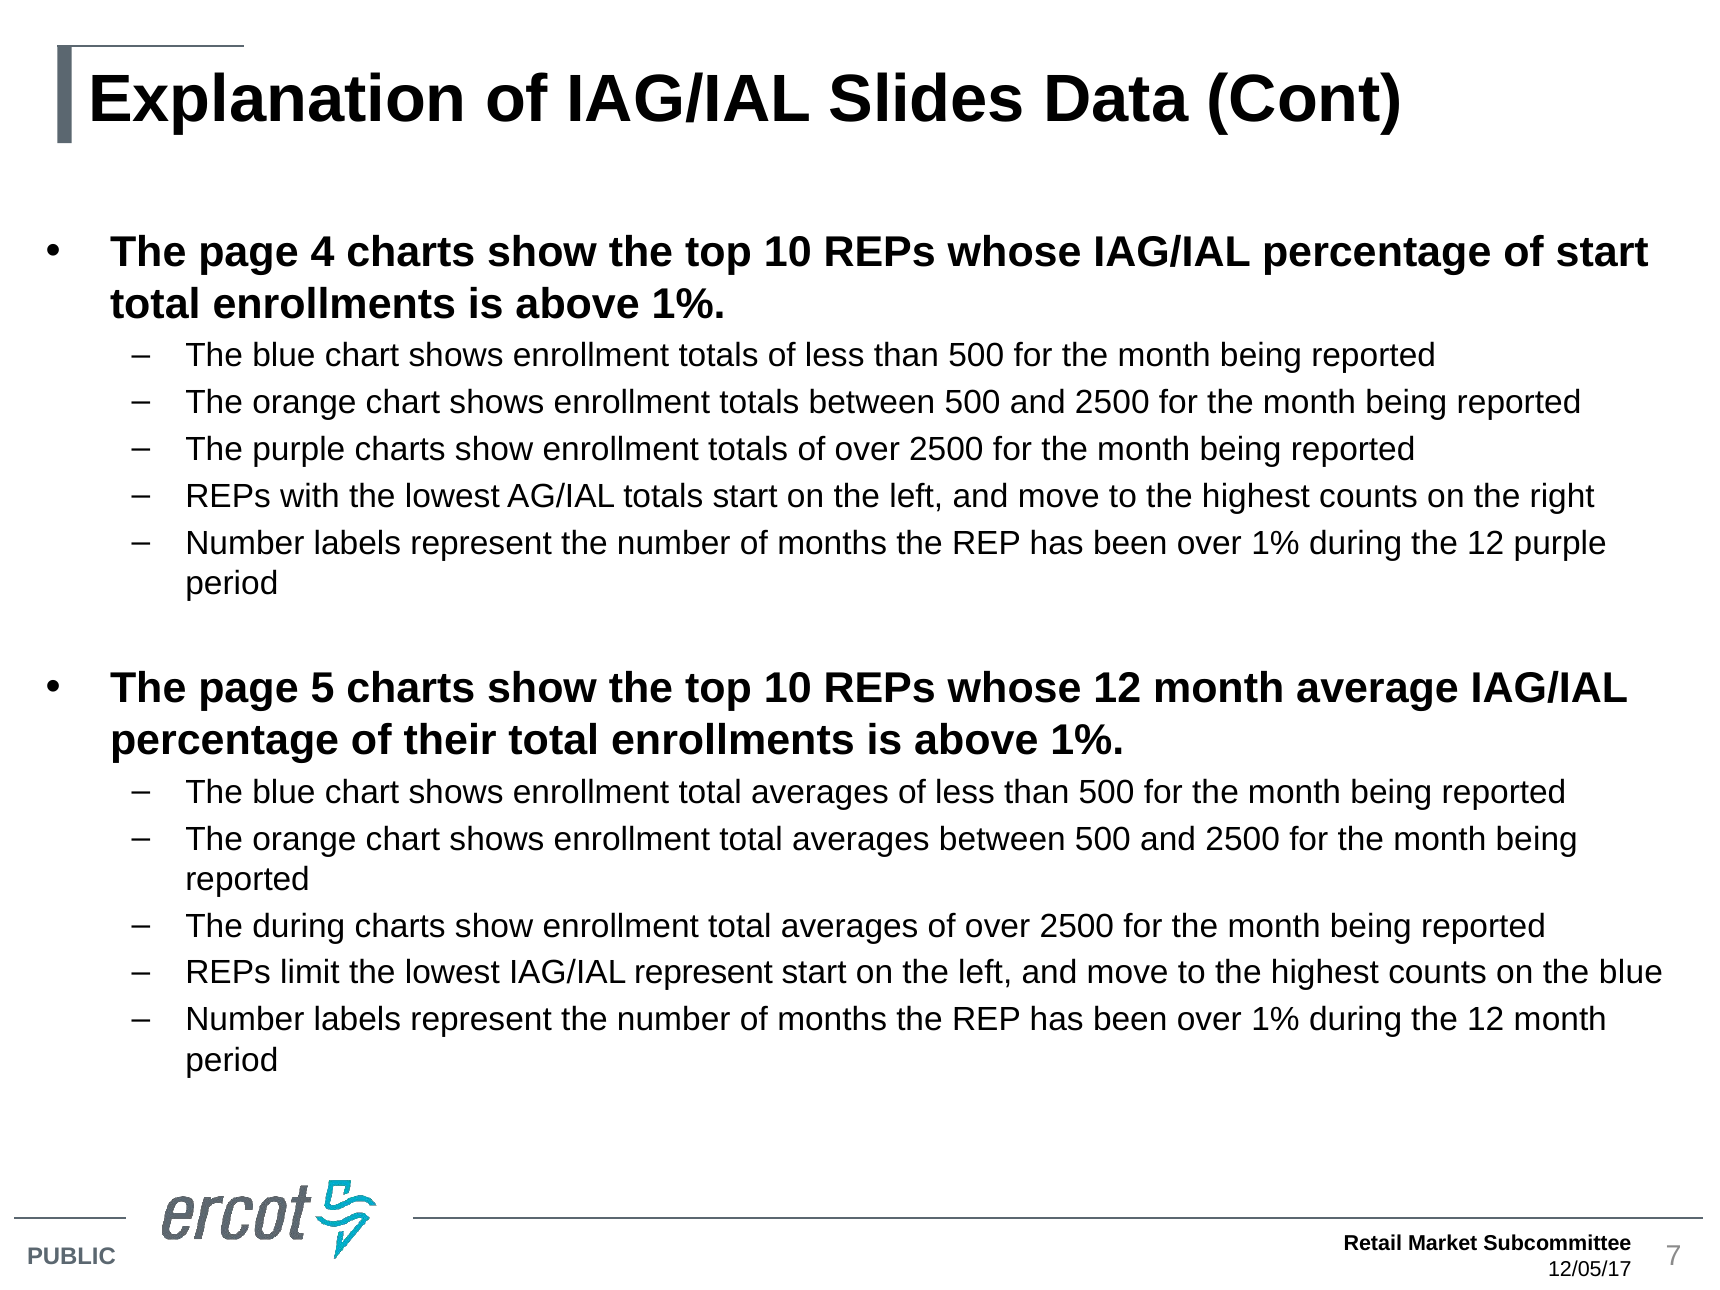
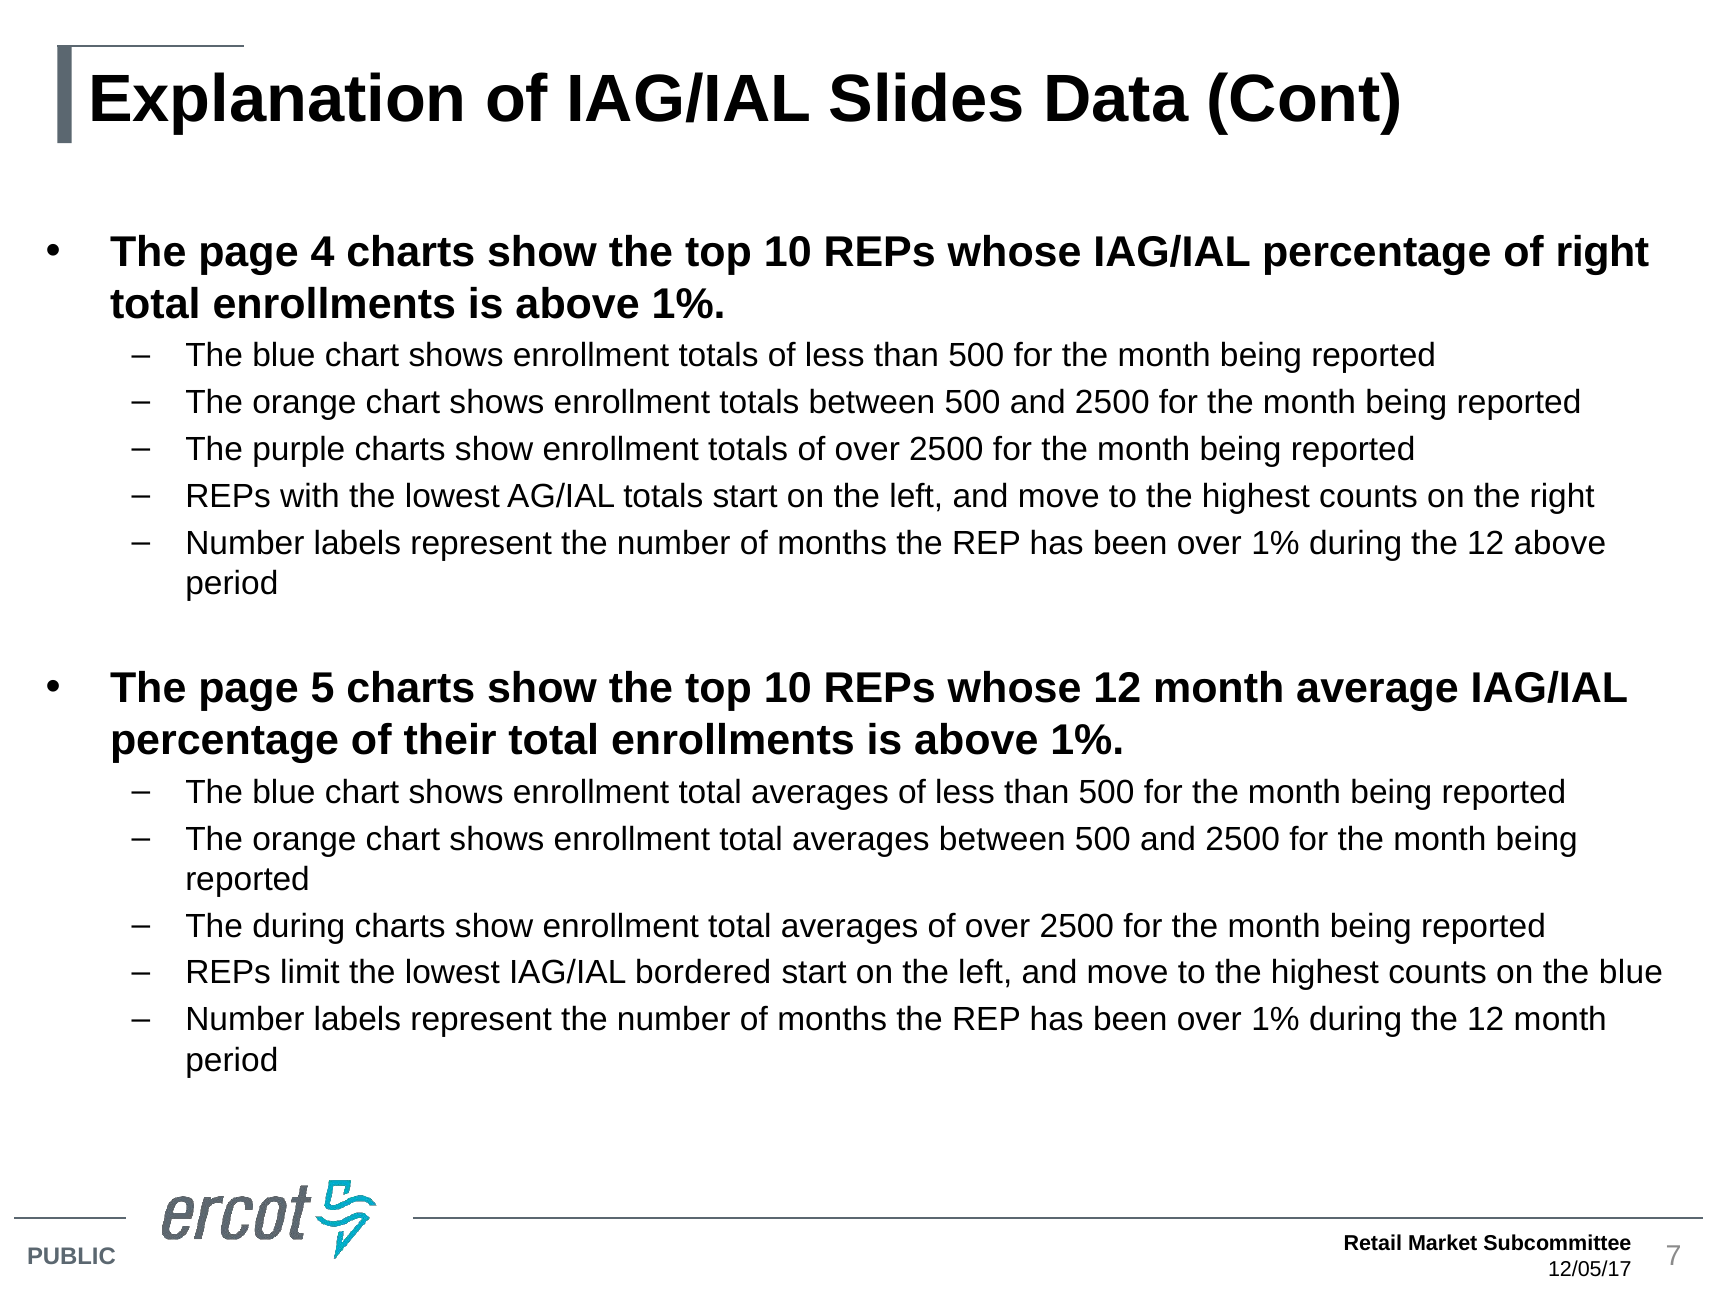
of start: start -> right
12 purple: purple -> above
IAG/IAL represent: represent -> bordered
